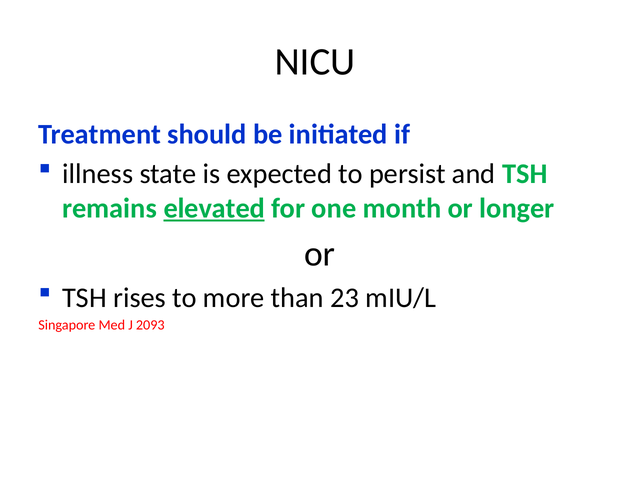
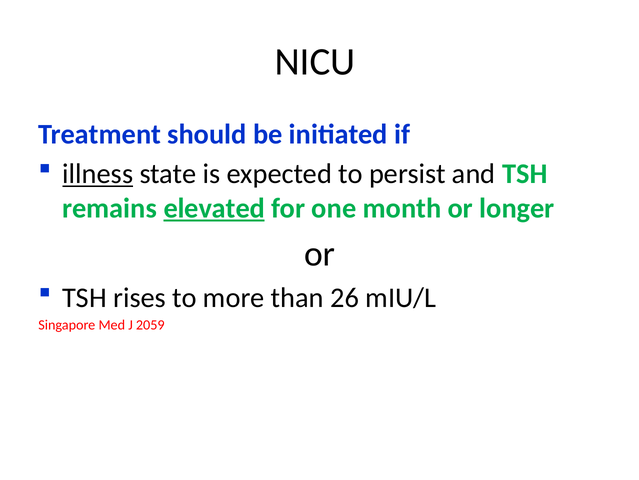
illness underline: none -> present
23: 23 -> 26
2093: 2093 -> 2059
